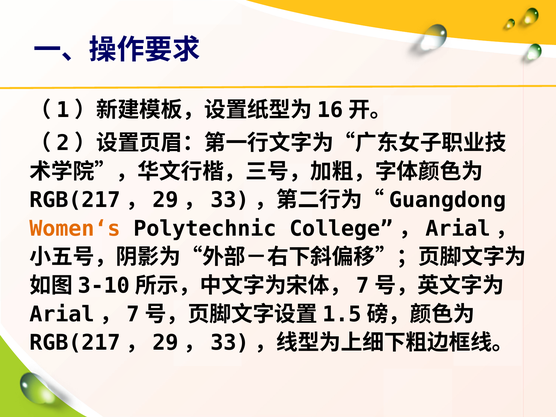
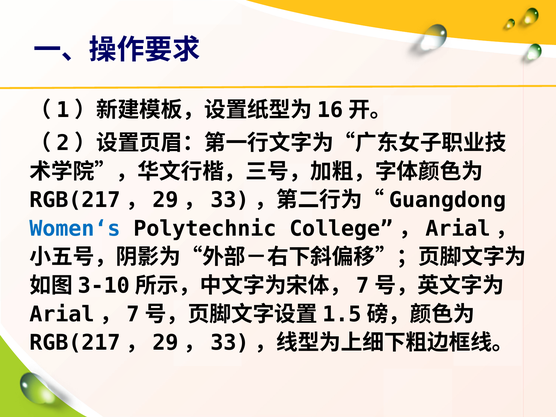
Women‘s colour: orange -> blue
